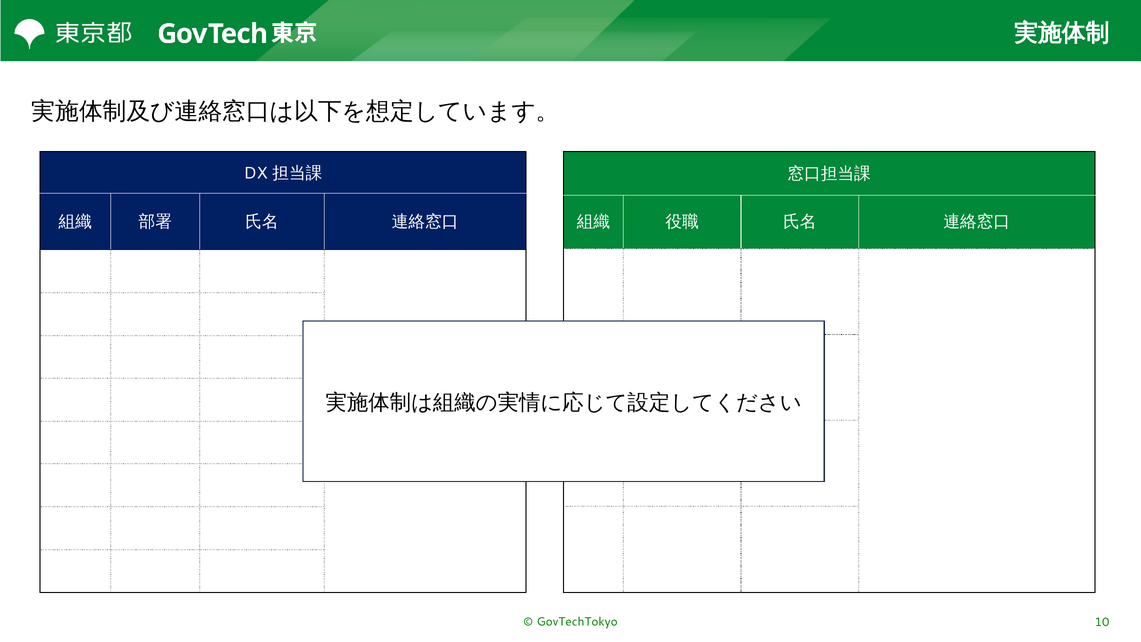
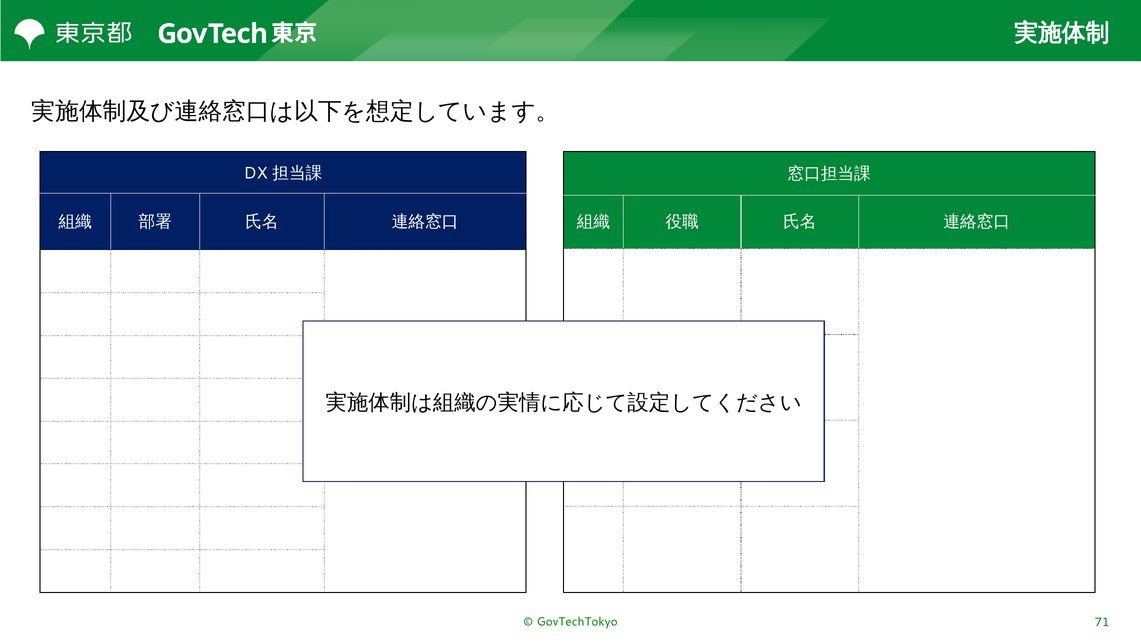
10: 10 -> 71
